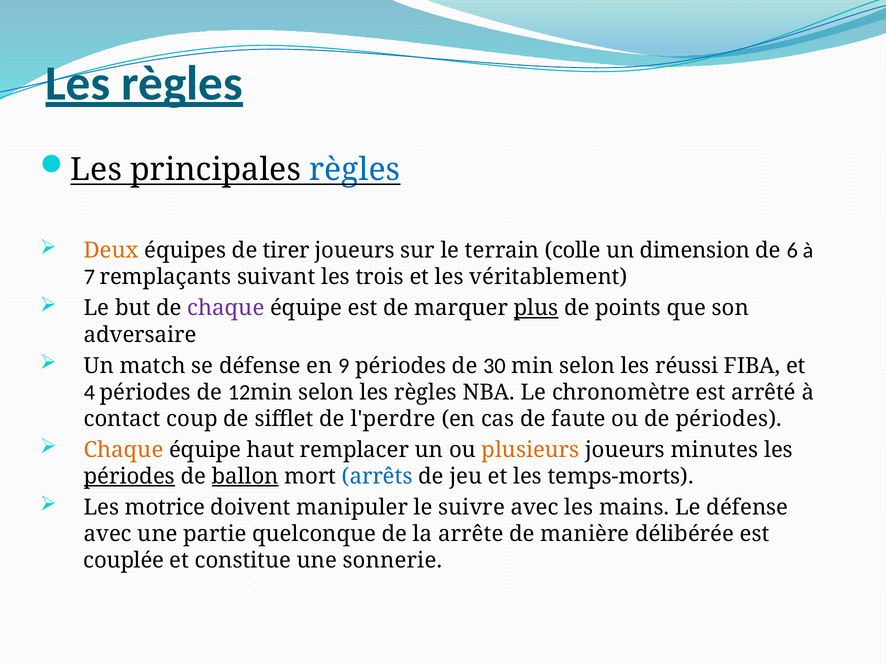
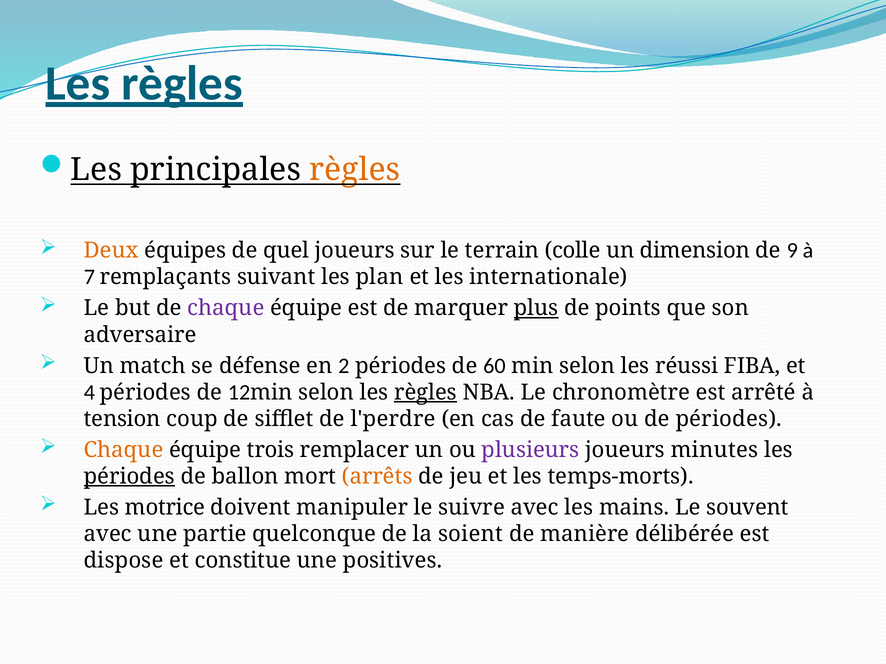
règles at (355, 170) colour: blue -> orange
tirer: tirer -> quel
6: 6 -> 9
trois: trois -> plan
véritablement: véritablement -> internationale
9: 9 -> 2
30: 30 -> 60
règles at (426, 393) underline: none -> present
contact: contact -> tension
haut: haut -> trois
plusieurs colour: orange -> purple
ballon underline: present -> none
arrêts colour: blue -> orange
Le défense: défense -> souvent
arrête: arrête -> soient
couplée: couplée -> dispose
sonnerie: sonnerie -> positives
